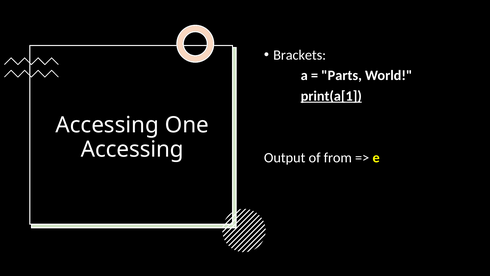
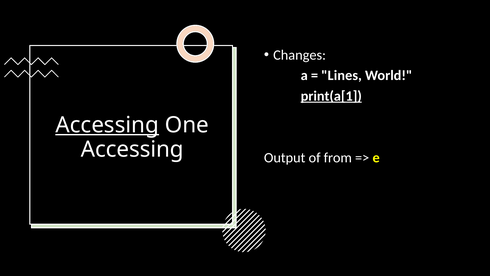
Brackets: Brackets -> Changes
Parts: Parts -> Lines
Accessing at (107, 125) underline: none -> present
